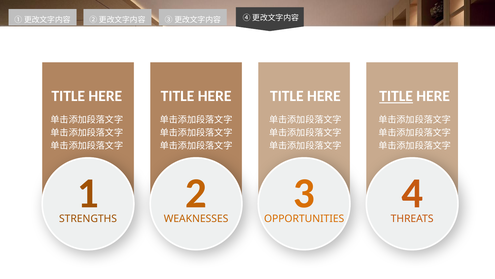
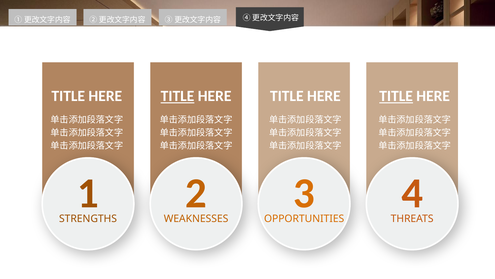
TITLE at (178, 96) underline: none -> present
